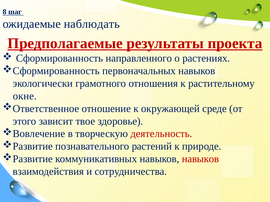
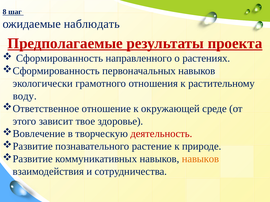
окне: окне -> воду
растений: растений -> растение
навыков at (200, 159) colour: red -> orange
